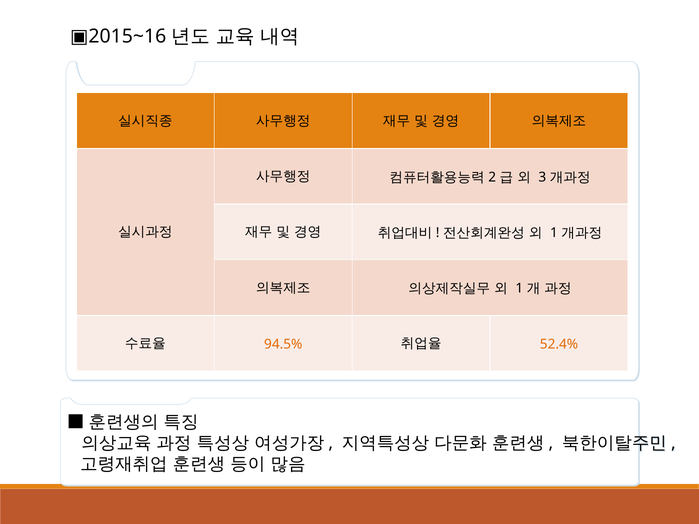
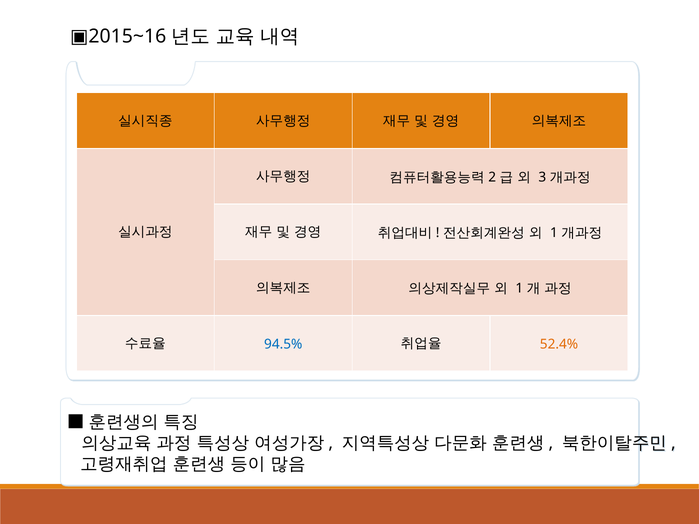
94.5% colour: orange -> blue
